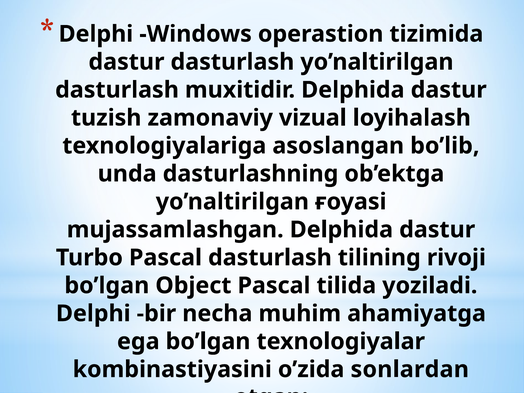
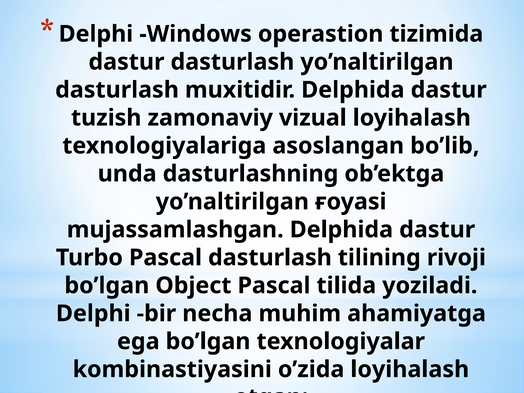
o’zida sonlardan: sonlardan -> loyihalash
